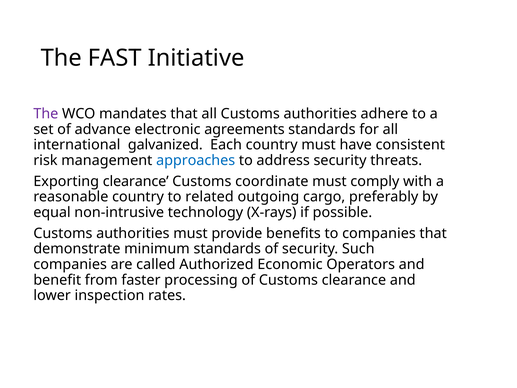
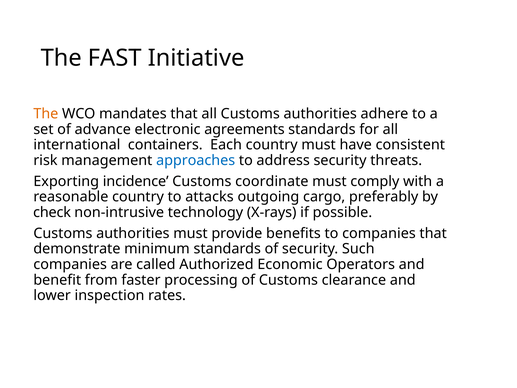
The at (46, 114) colour: purple -> orange
galvanized: galvanized -> containers
Exporting clearance: clearance -> incidence
related: related -> attacks
equal: equal -> check
